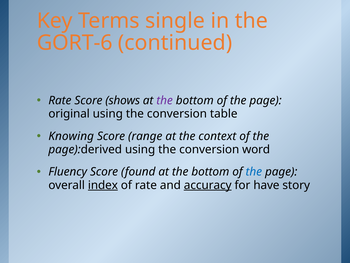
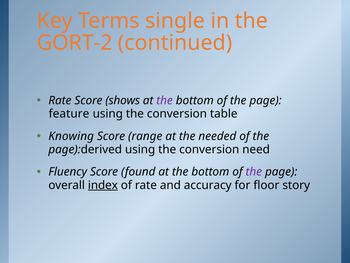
GORT-6: GORT-6 -> GORT-2
original: original -> feature
context: context -> needed
word: word -> need
the at (254, 172) colour: blue -> purple
accuracy underline: present -> none
have: have -> floor
